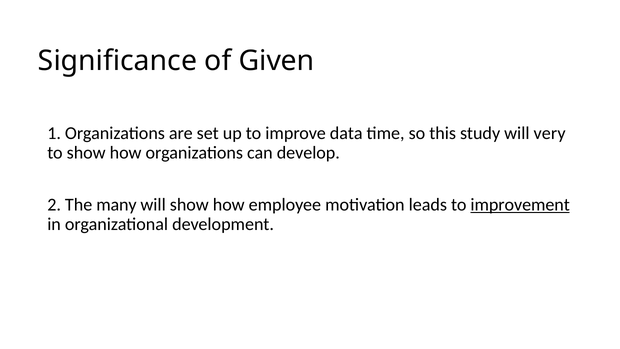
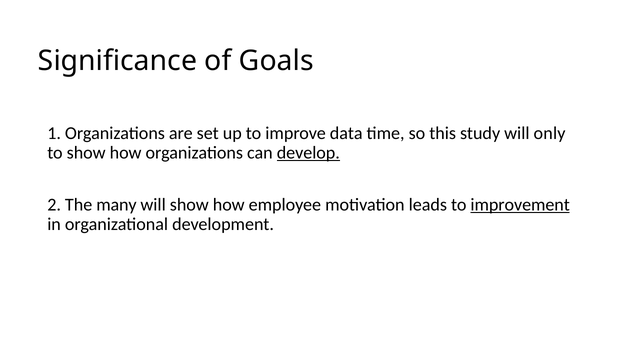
Given: Given -> Goals
very: very -> only
develop underline: none -> present
